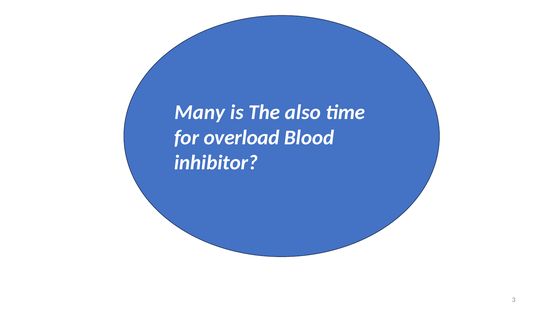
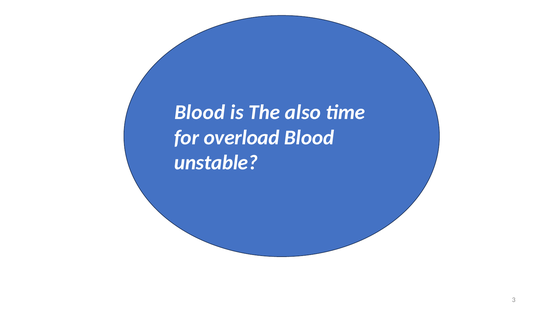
Many at (200, 112): Many -> Blood
inhibitor: inhibitor -> unstable
